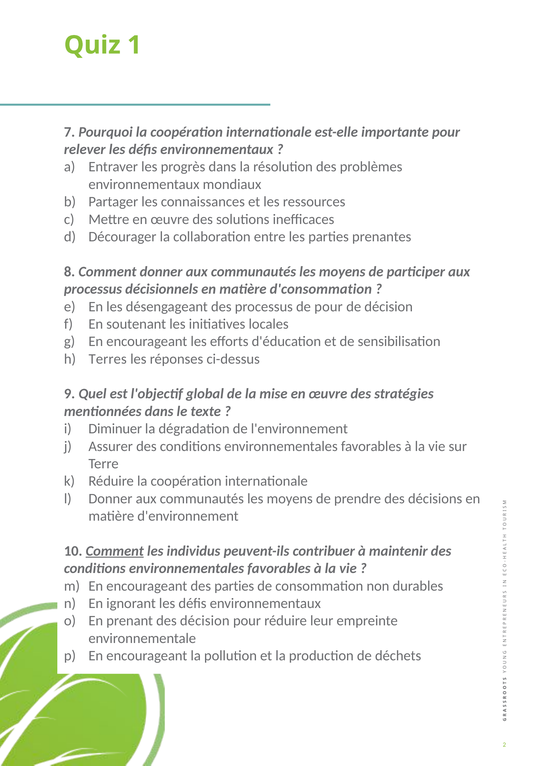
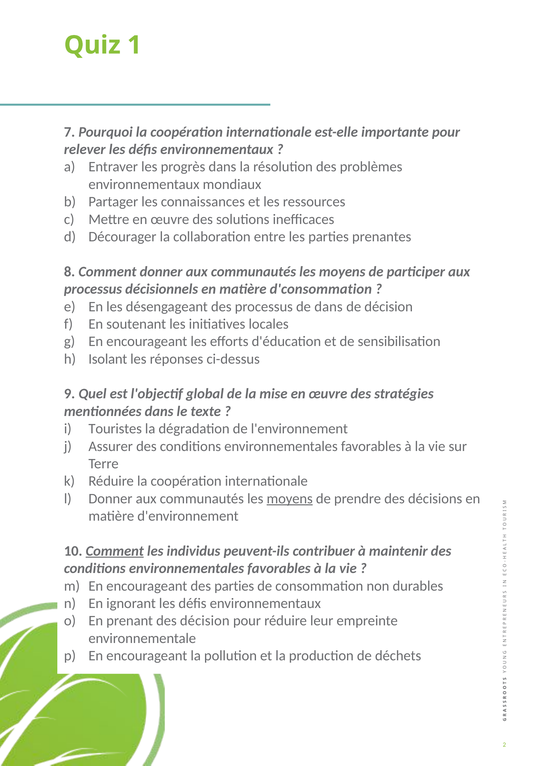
de pour: pour -> dans
Terres: Terres -> Isolant
Diminuer: Diminuer -> Touristes
moyens at (290, 498) underline: none -> present
